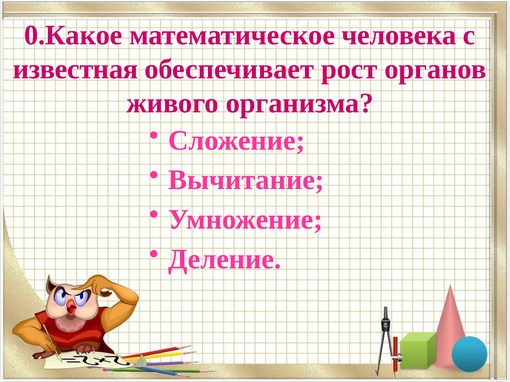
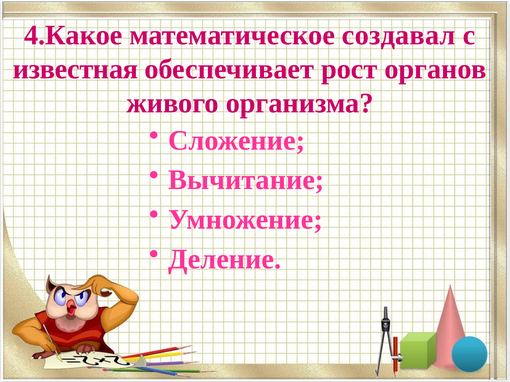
0.Какое: 0.Какое -> 4.Какое
человека: человека -> создавал
